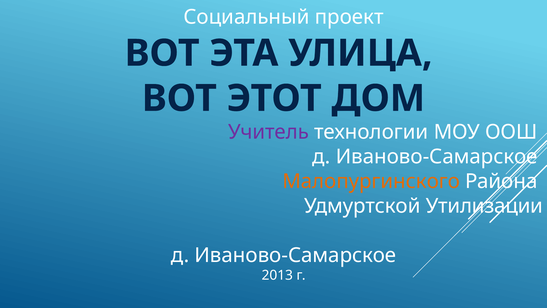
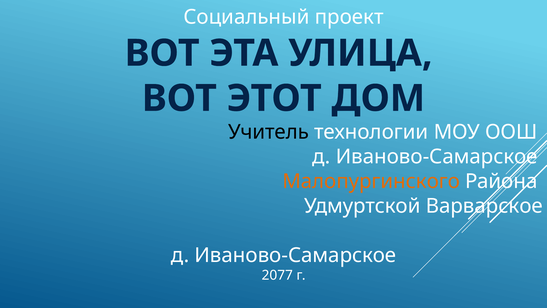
Учитель colour: purple -> black
Утилизации: Утилизации -> Варварское
2013: 2013 -> 2077
